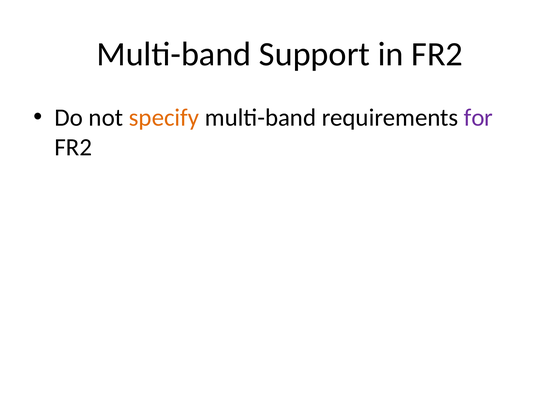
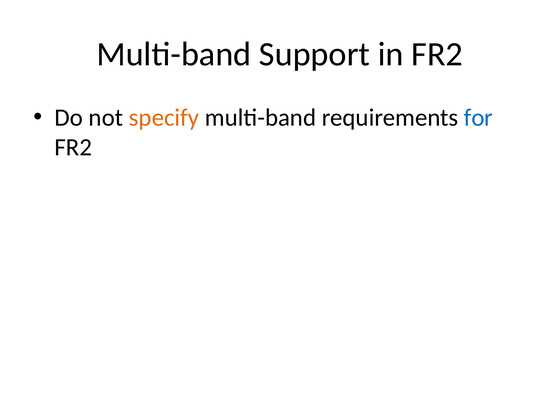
for colour: purple -> blue
